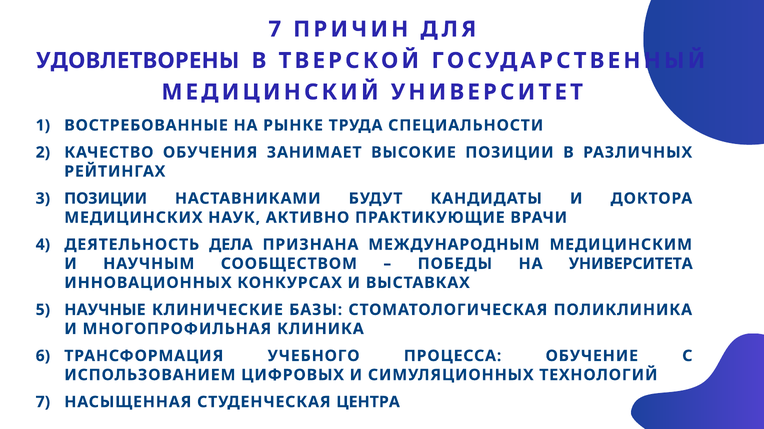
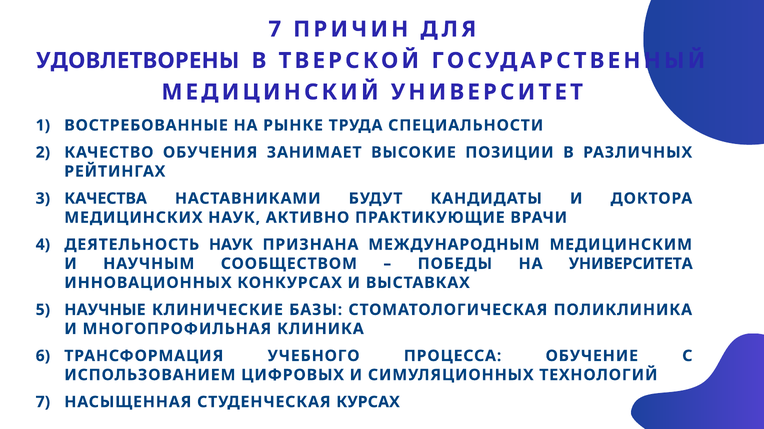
ПОЗИЦИИ at (106, 199): ПОЗИЦИИ -> КАЧЕСТВА
ДЕЯТЕЛЬНОСТЬ ДЕЛА: ДЕЛА -> НАУК
ЦЕНТРА: ЦЕНТРА -> КУРСАХ
